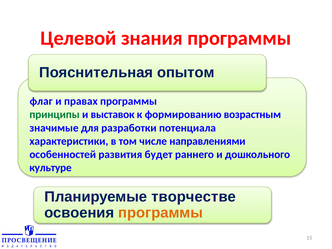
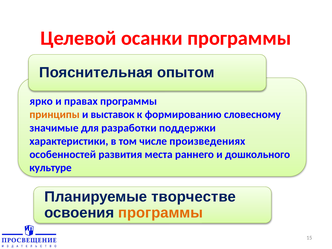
знания: знания -> осанки
флаг: флаг -> ярко
принципы colour: green -> orange
возрастным: возрастным -> словесному
потенциала: потенциала -> поддержки
направлениями: направлениями -> произведениях
будет: будет -> места
